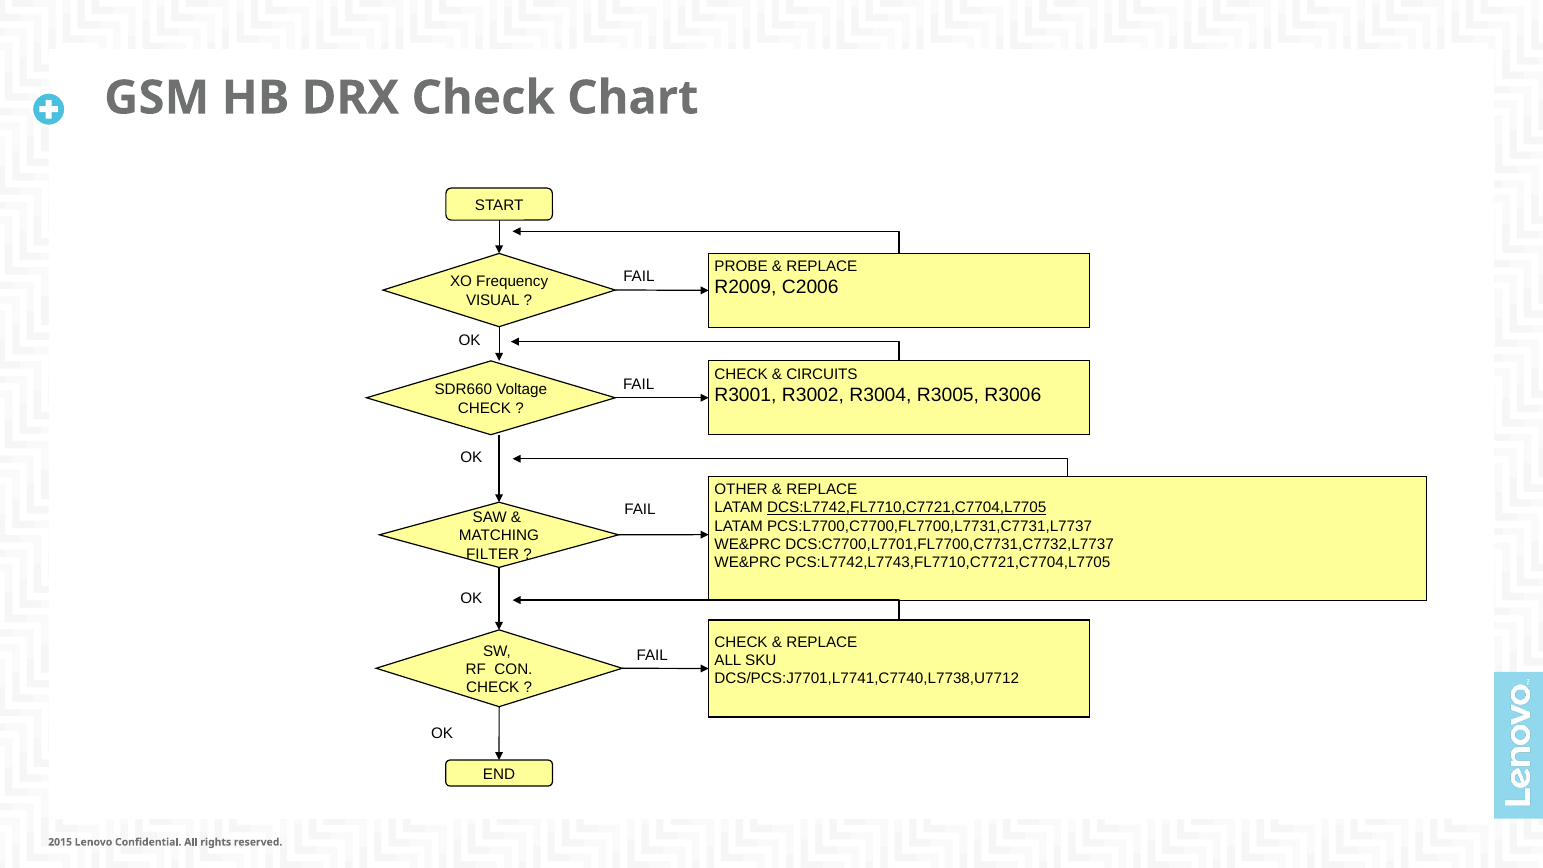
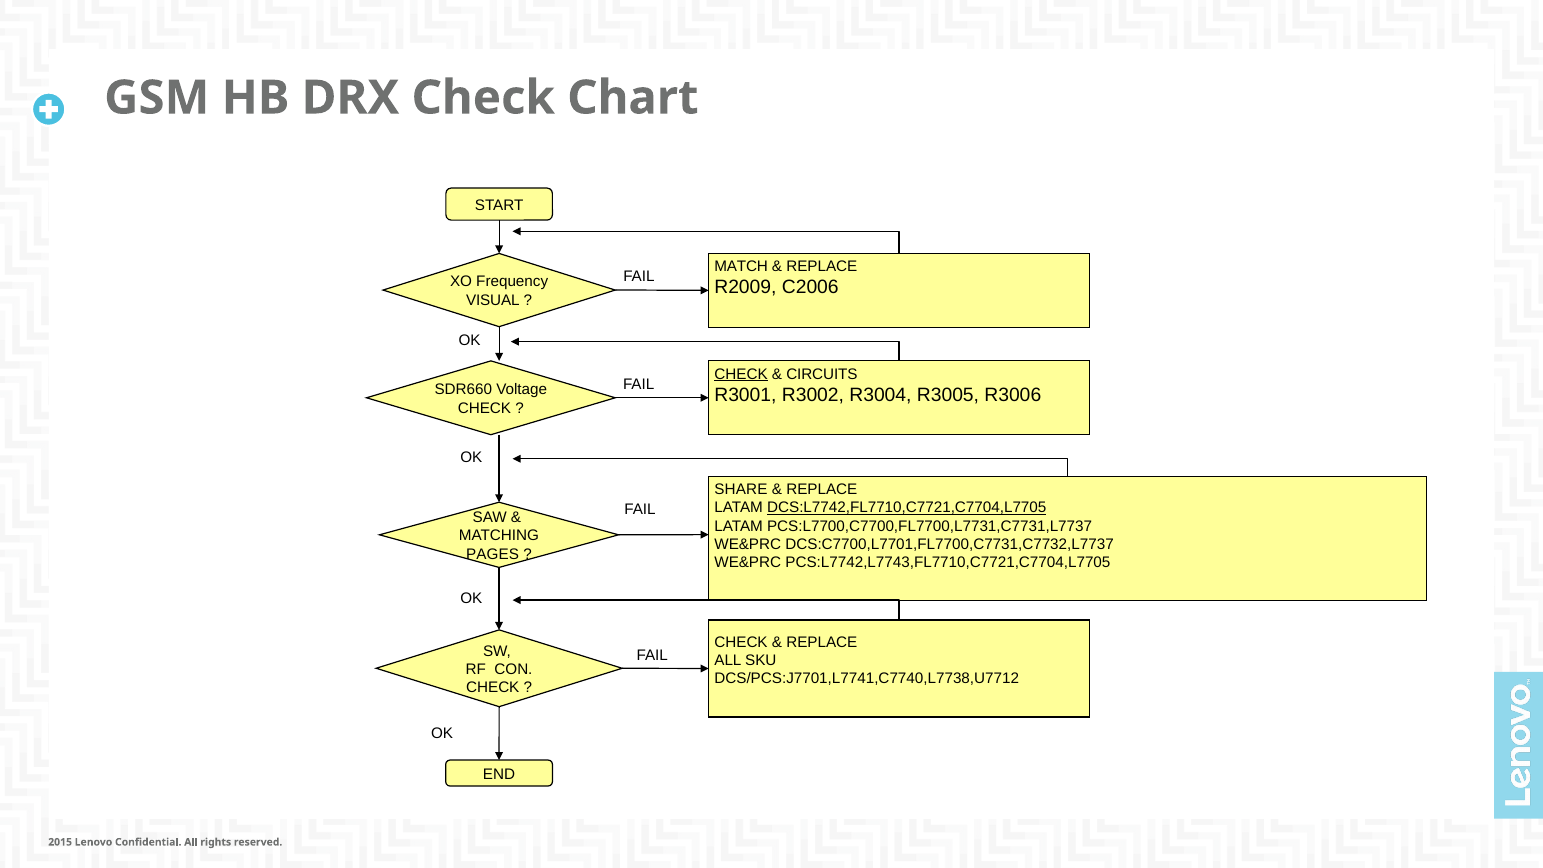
PROBE: PROBE -> MATCH
CHECK at (741, 374) underline: none -> present
OTHER: OTHER -> SHARE
FILTER: FILTER -> PAGES
